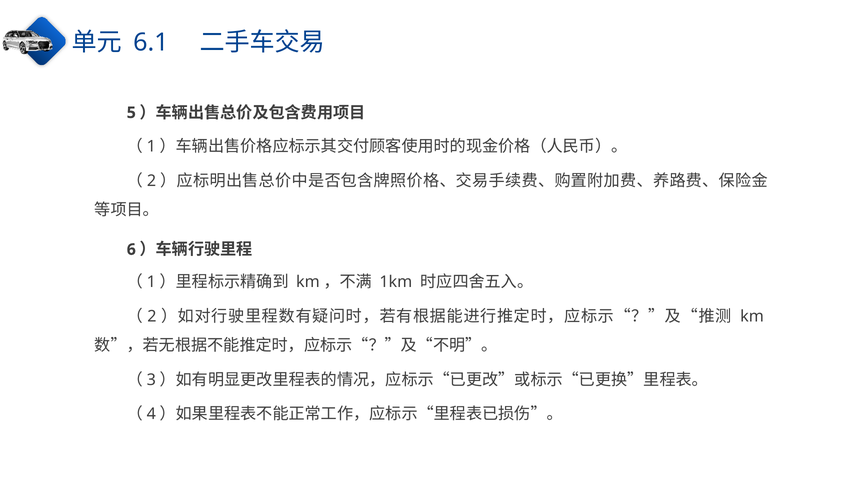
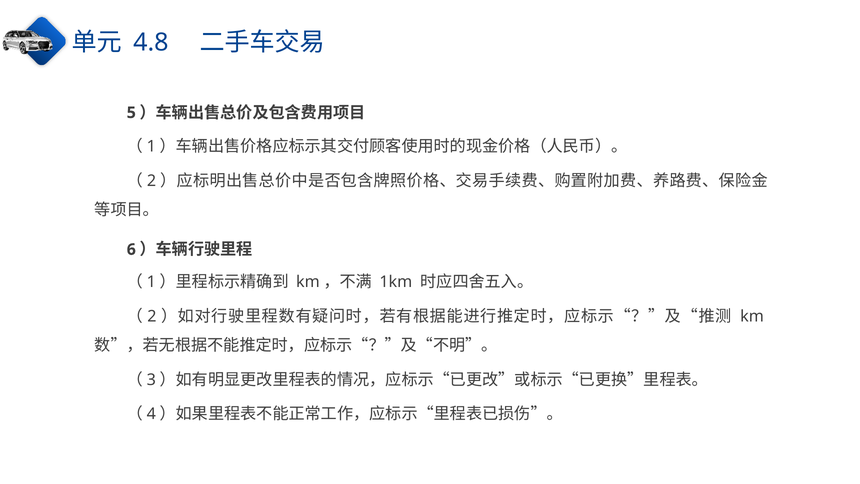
6.1: 6.1 -> 4.8
